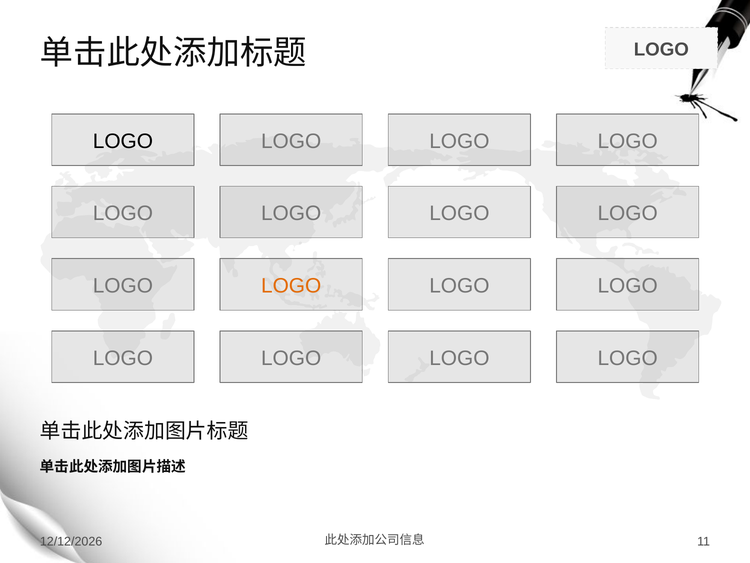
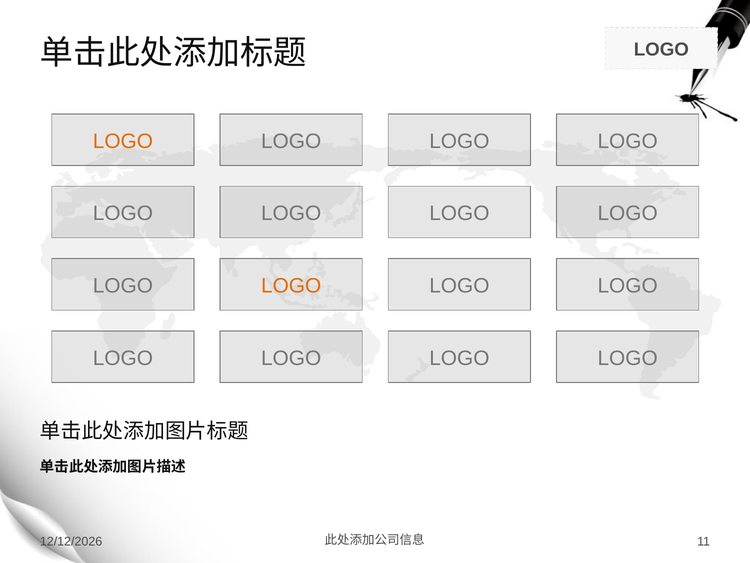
LOGO at (123, 141) colour: black -> orange
